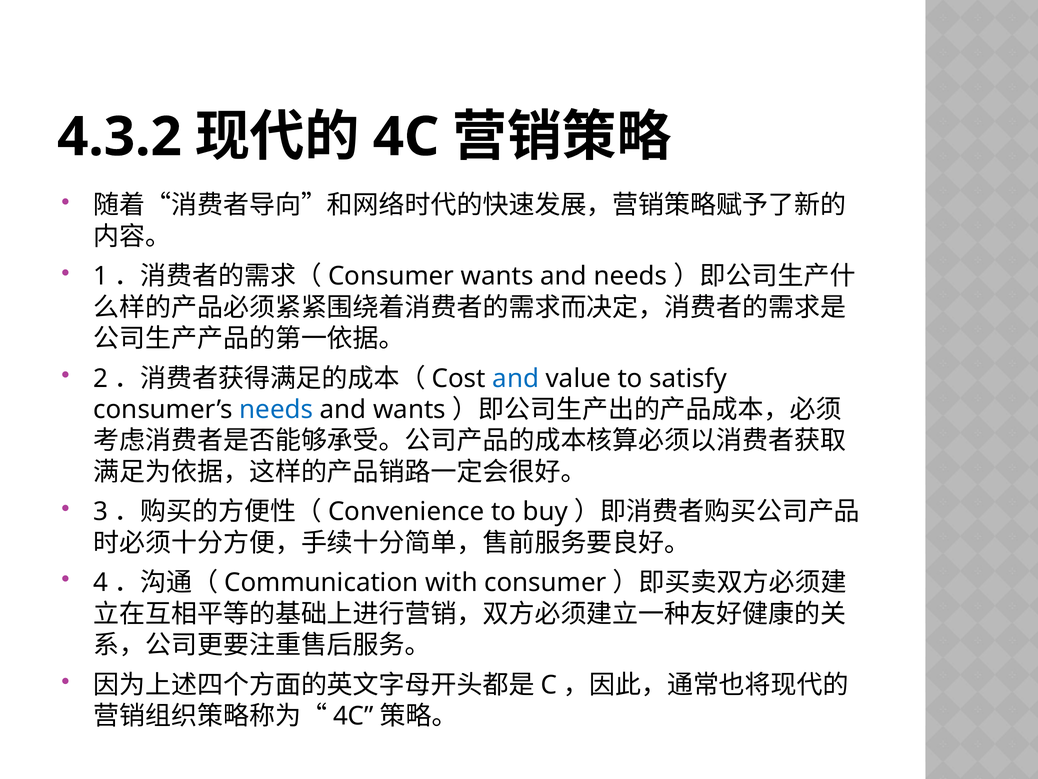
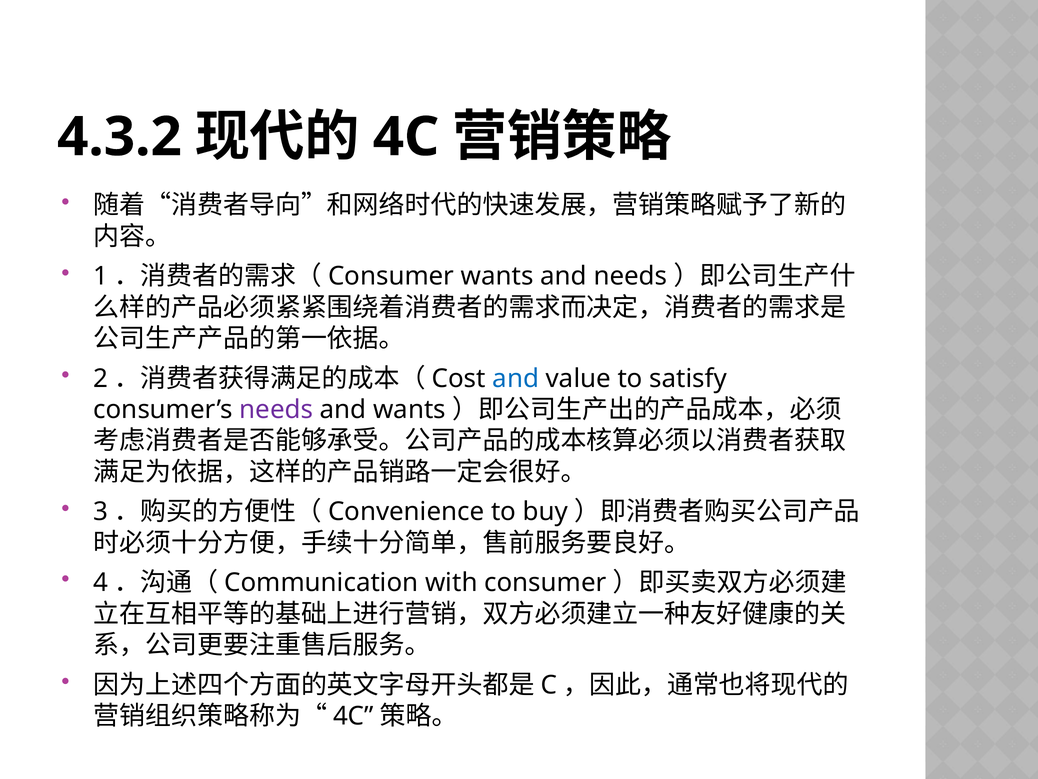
needs at (276, 409) colour: blue -> purple
